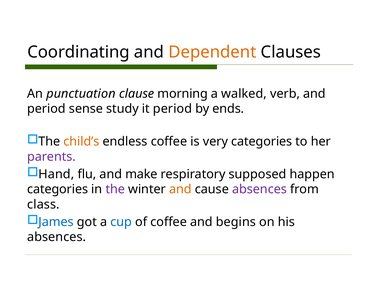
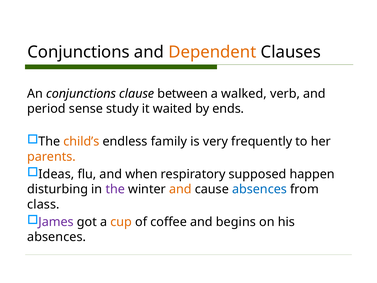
Coordinating at (79, 52): Coordinating -> Conjunctions
An punctuation: punctuation -> conjunctions
morning: morning -> between
it period: period -> waited
endless coffee: coffee -> family
very categories: categories -> frequently
parents colour: purple -> orange
Hand: Hand -> Ideas
make: make -> when
categories at (58, 189): categories -> disturbing
absences at (259, 189) colour: purple -> blue
James colour: blue -> purple
cup colour: blue -> orange
